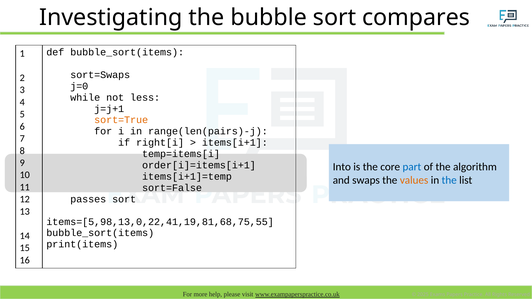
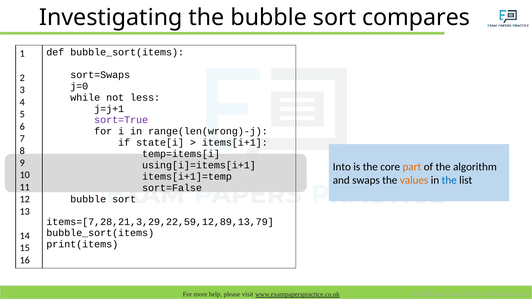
sort=True colour: orange -> purple
range(len(pairs)-j: range(len(pairs)-j -> range(len(wrong)-j
right[i: right[i -> state[i
order[i]=items[i+1: order[i]=items[i+1 -> using[i]=items[i+1
part colour: blue -> orange
passes at (88, 199): passes -> bubble
items=[5,98,13,0,22,41,19,81,68,75,55: items=[5,98,13,0,22,41,19,81,68,75,55 -> items=[7,28,21,3,29,22,59,12,89,13,79
